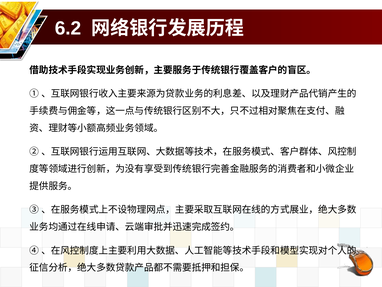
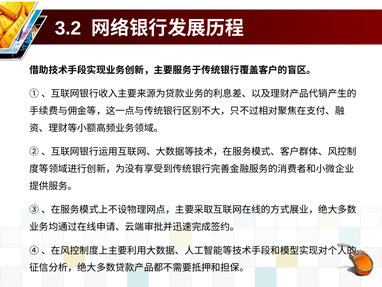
6.2: 6.2 -> 3.2
